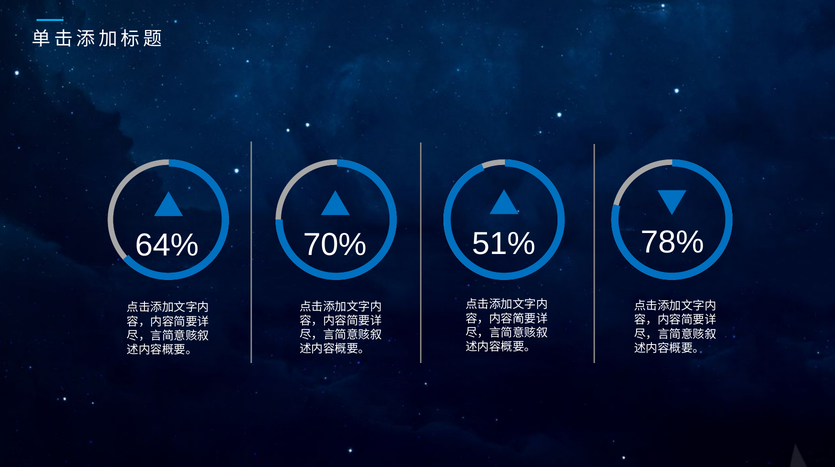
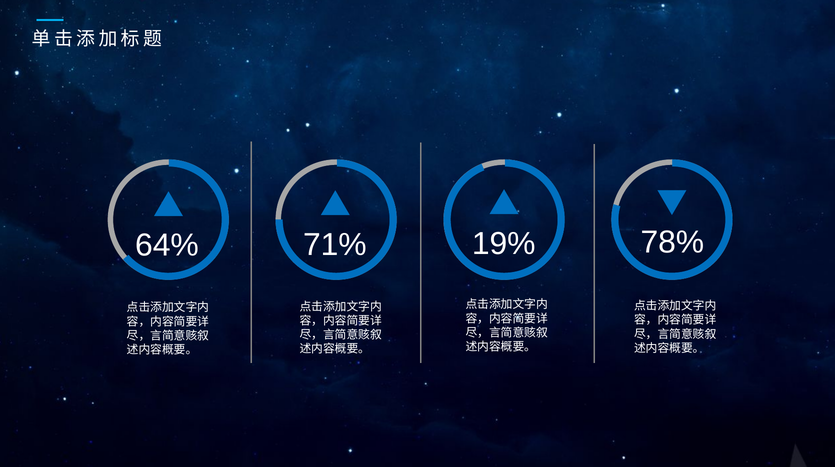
70%: 70% -> 71%
51%: 51% -> 19%
